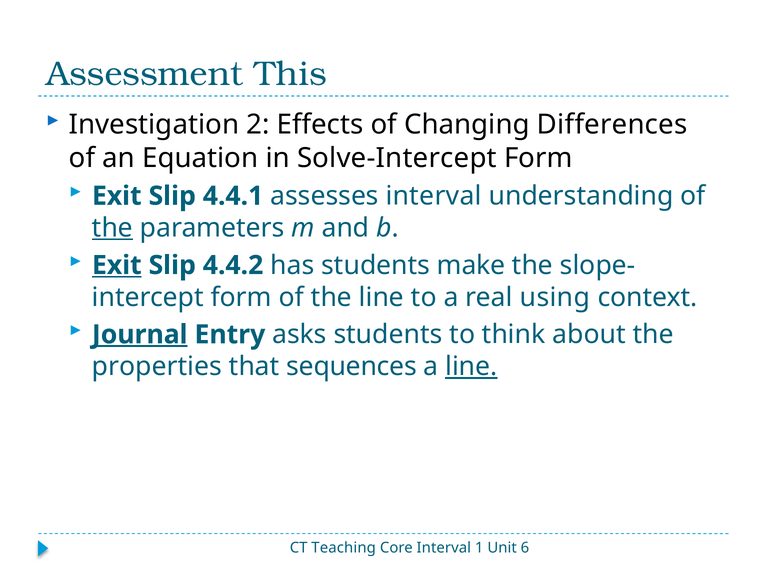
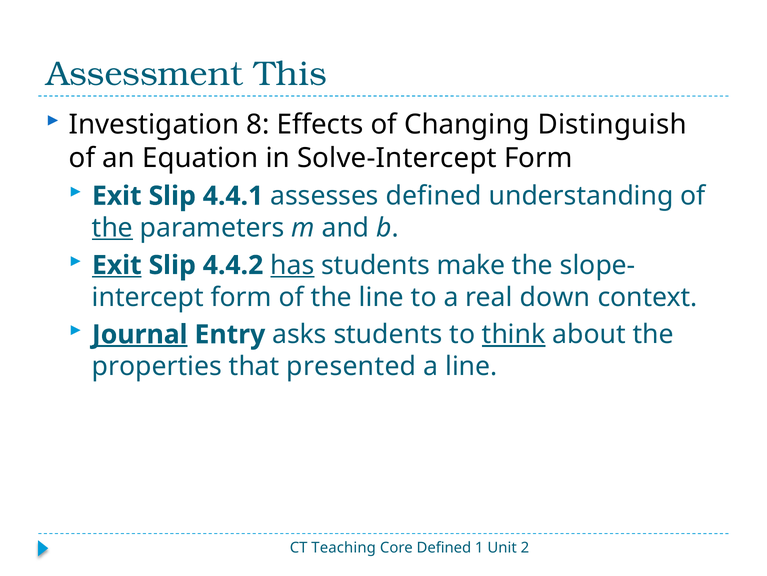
2: 2 -> 8
Differences: Differences -> Distinguish
assesses interval: interval -> defined
has underline: none -> present
using: using -> down
think underline: none -> present
sequences: sequences -> presented
line at (471, 366) underline: present -> none
Core Interval: Interval -> Defined
6: 6 -> 2
